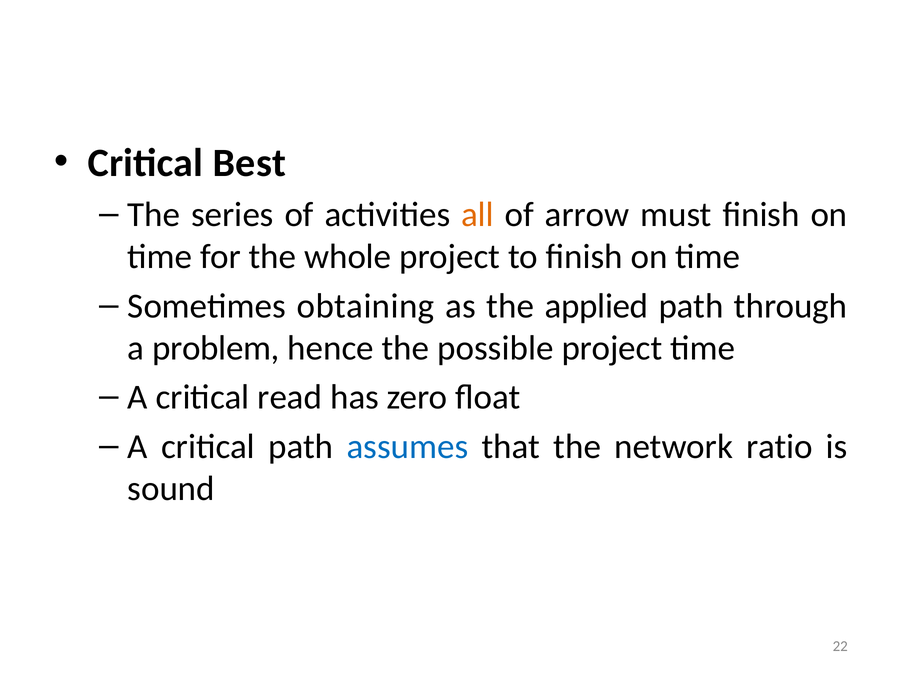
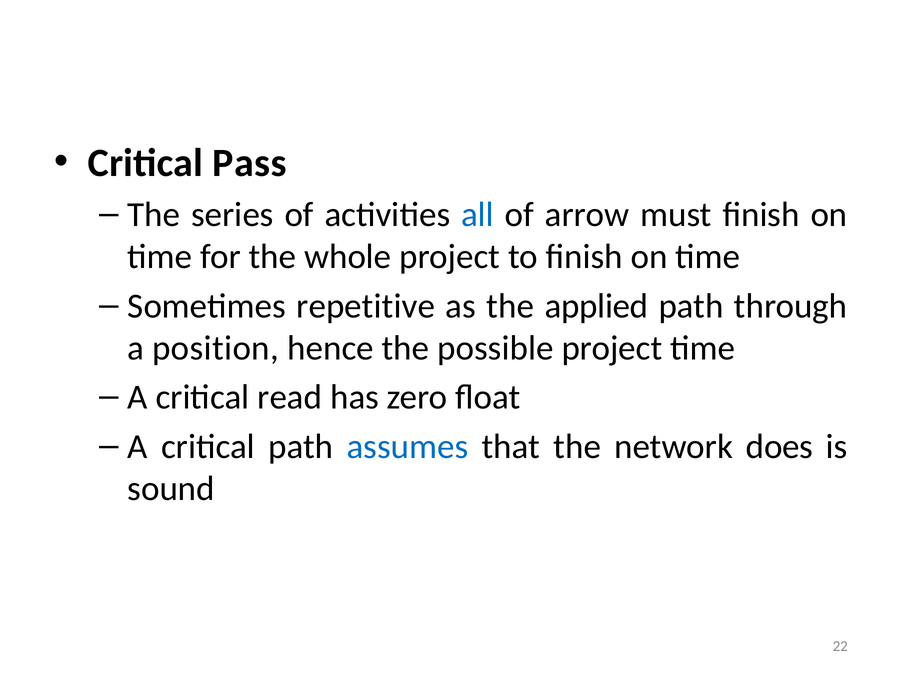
Best: Best -> Pass
all colour: orange -> blue
obtaining: obtaining -> repetitive
problem: problem -> position
ratio: ratio -> does
